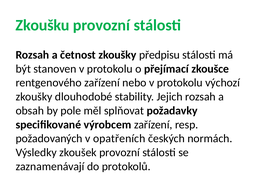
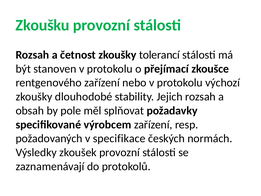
předpisu: předpisu -> tolerancí
opatřeních: opatřeních -> specifikace
